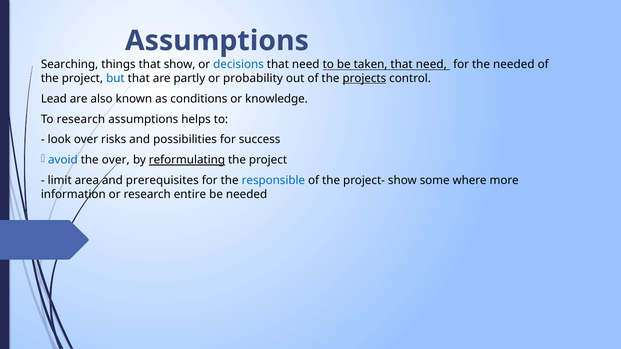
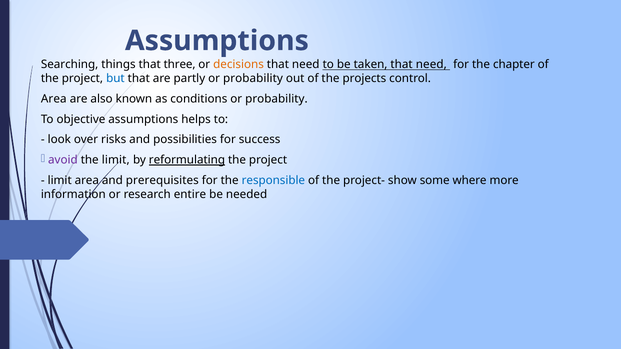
that show: show -> three
decisions colour: blue -> orange
the needed: needed -> chapter
projects underline: present -> none
Lead at (54, 99): Lead -> Area
conditions or knowledge: knowledge -> probability
To research: research -> objective
avoid colour: blue -> purple
the over: over -> limit
